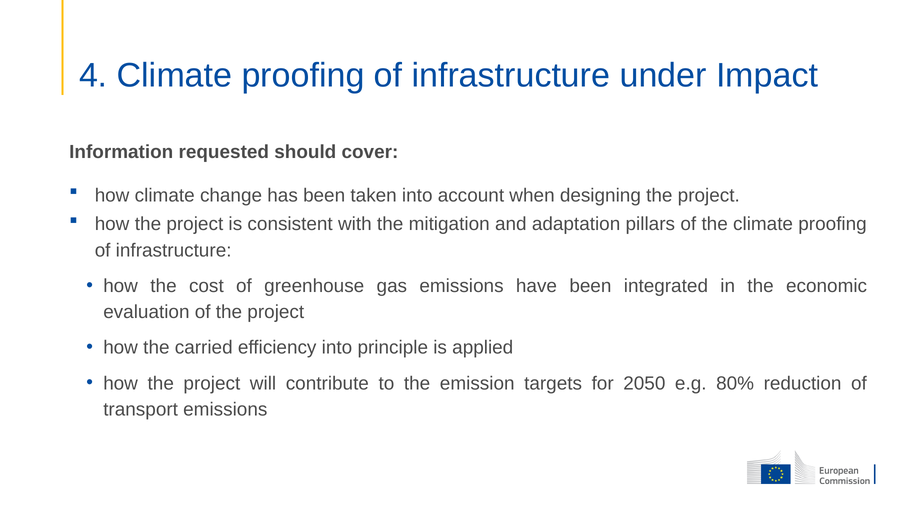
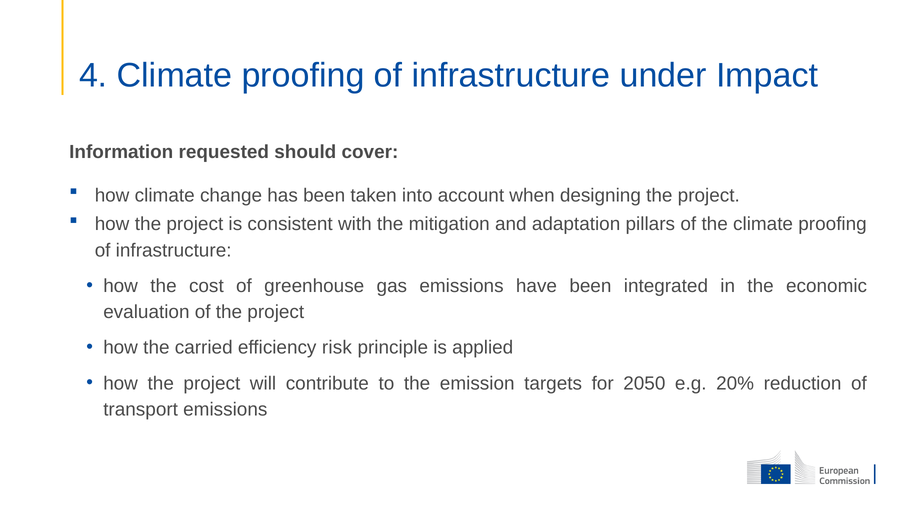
efficiency into: into -> risk
80%: 80% -> 20%
